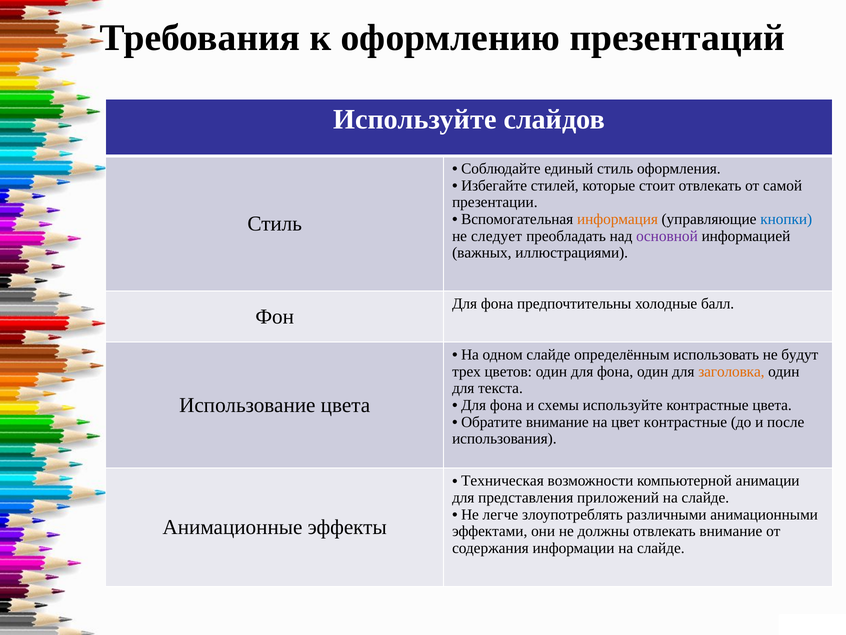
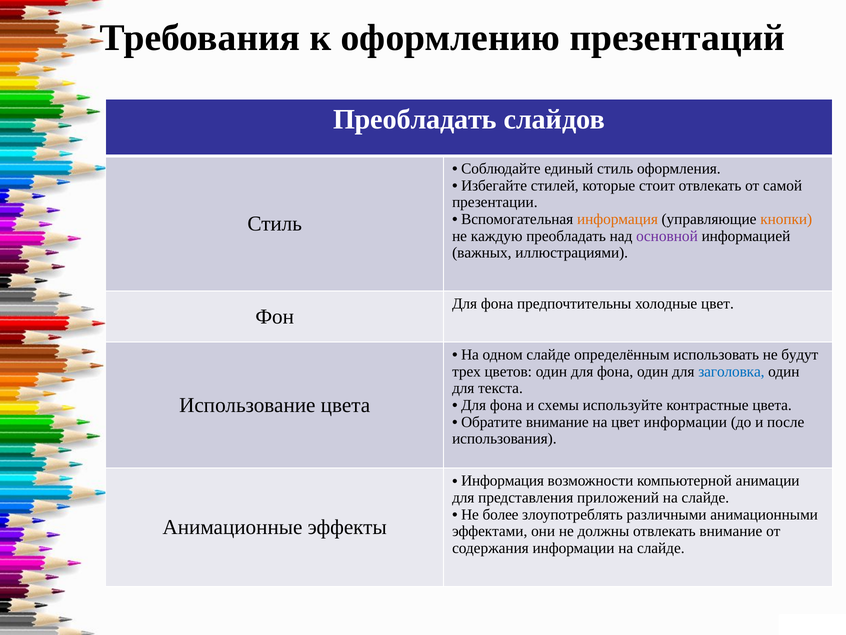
Используйте at (415, 119): Используйте -> Преобладать
кнопки colour: blue -> orange
следует: следует -> каждую
холодные балл: балл -> цвет
заголовка colour: orange -> blue
цвет контрастные: контрастные -> информации
Техническая at (502, 481): Техническая -> Информация
легче: легче -> более
